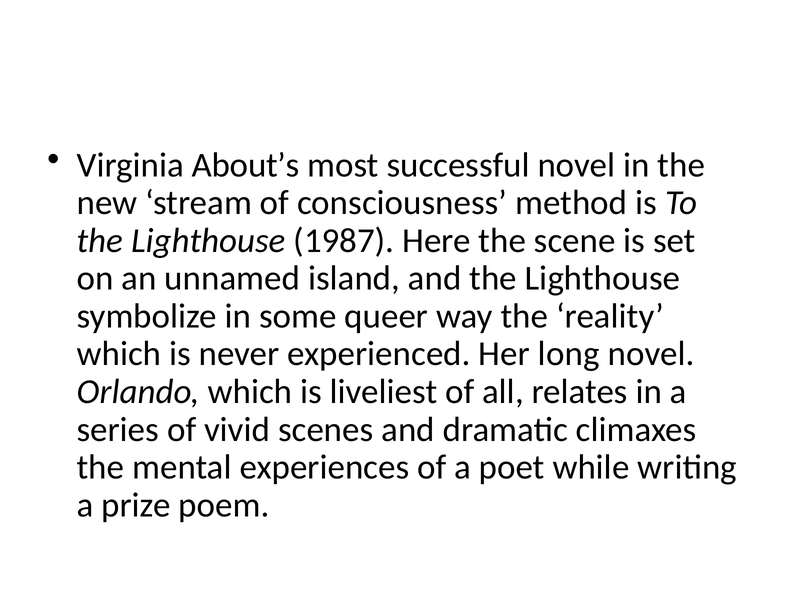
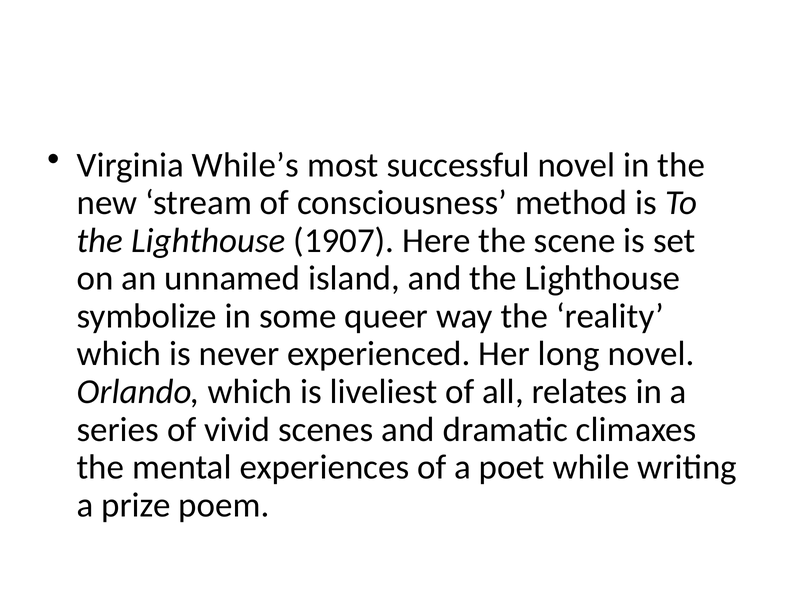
About’s: About’s -> While’s
1987: 1987 -> 1907
